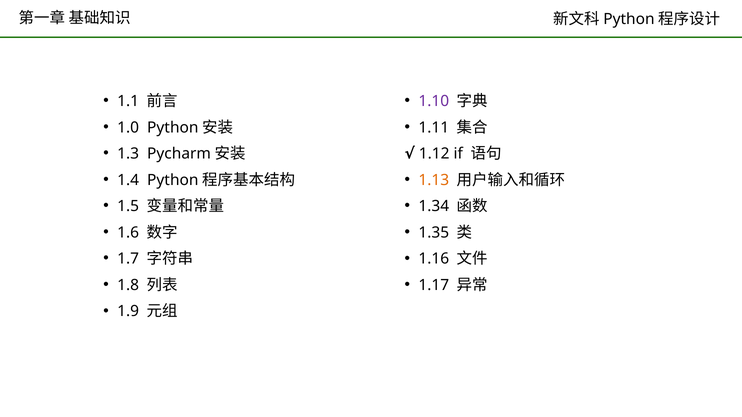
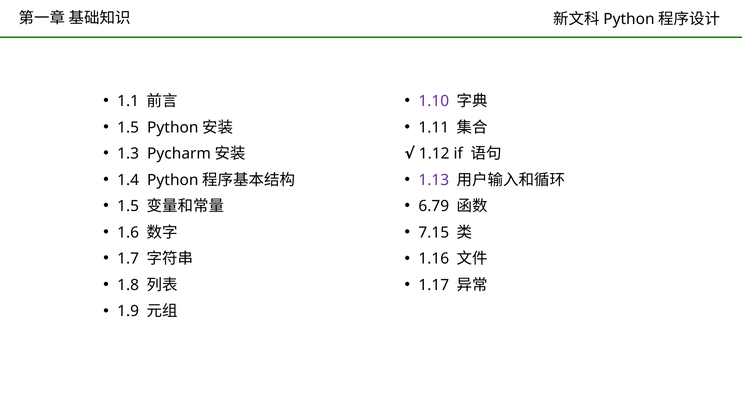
1.0 at (128, 128): 1.0 -> 1.5
1.13 colour: orange -> purple
1.34: 1.34 -> 6.79
1.35: 1.35 -> 7.15
